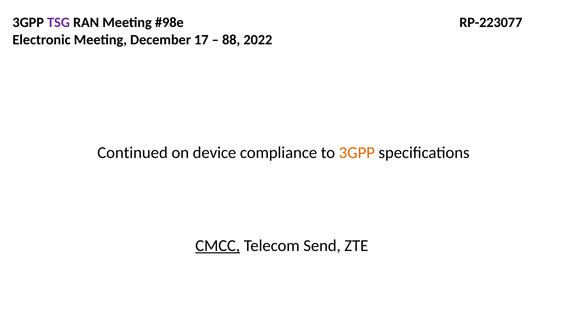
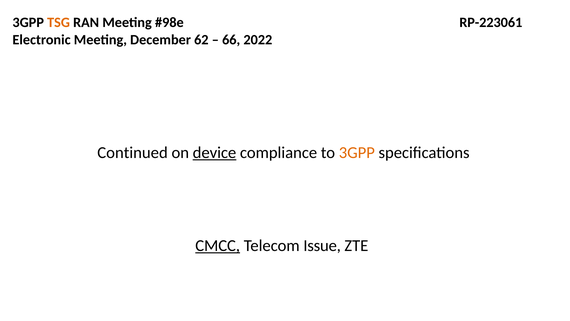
TSG colour: purple -> orange
RP-223077: RP-223077 -> RP-223061
17: 17 -> 62
88: 88 -> 66
device underline: none -> present
Send: Send -> Issue
